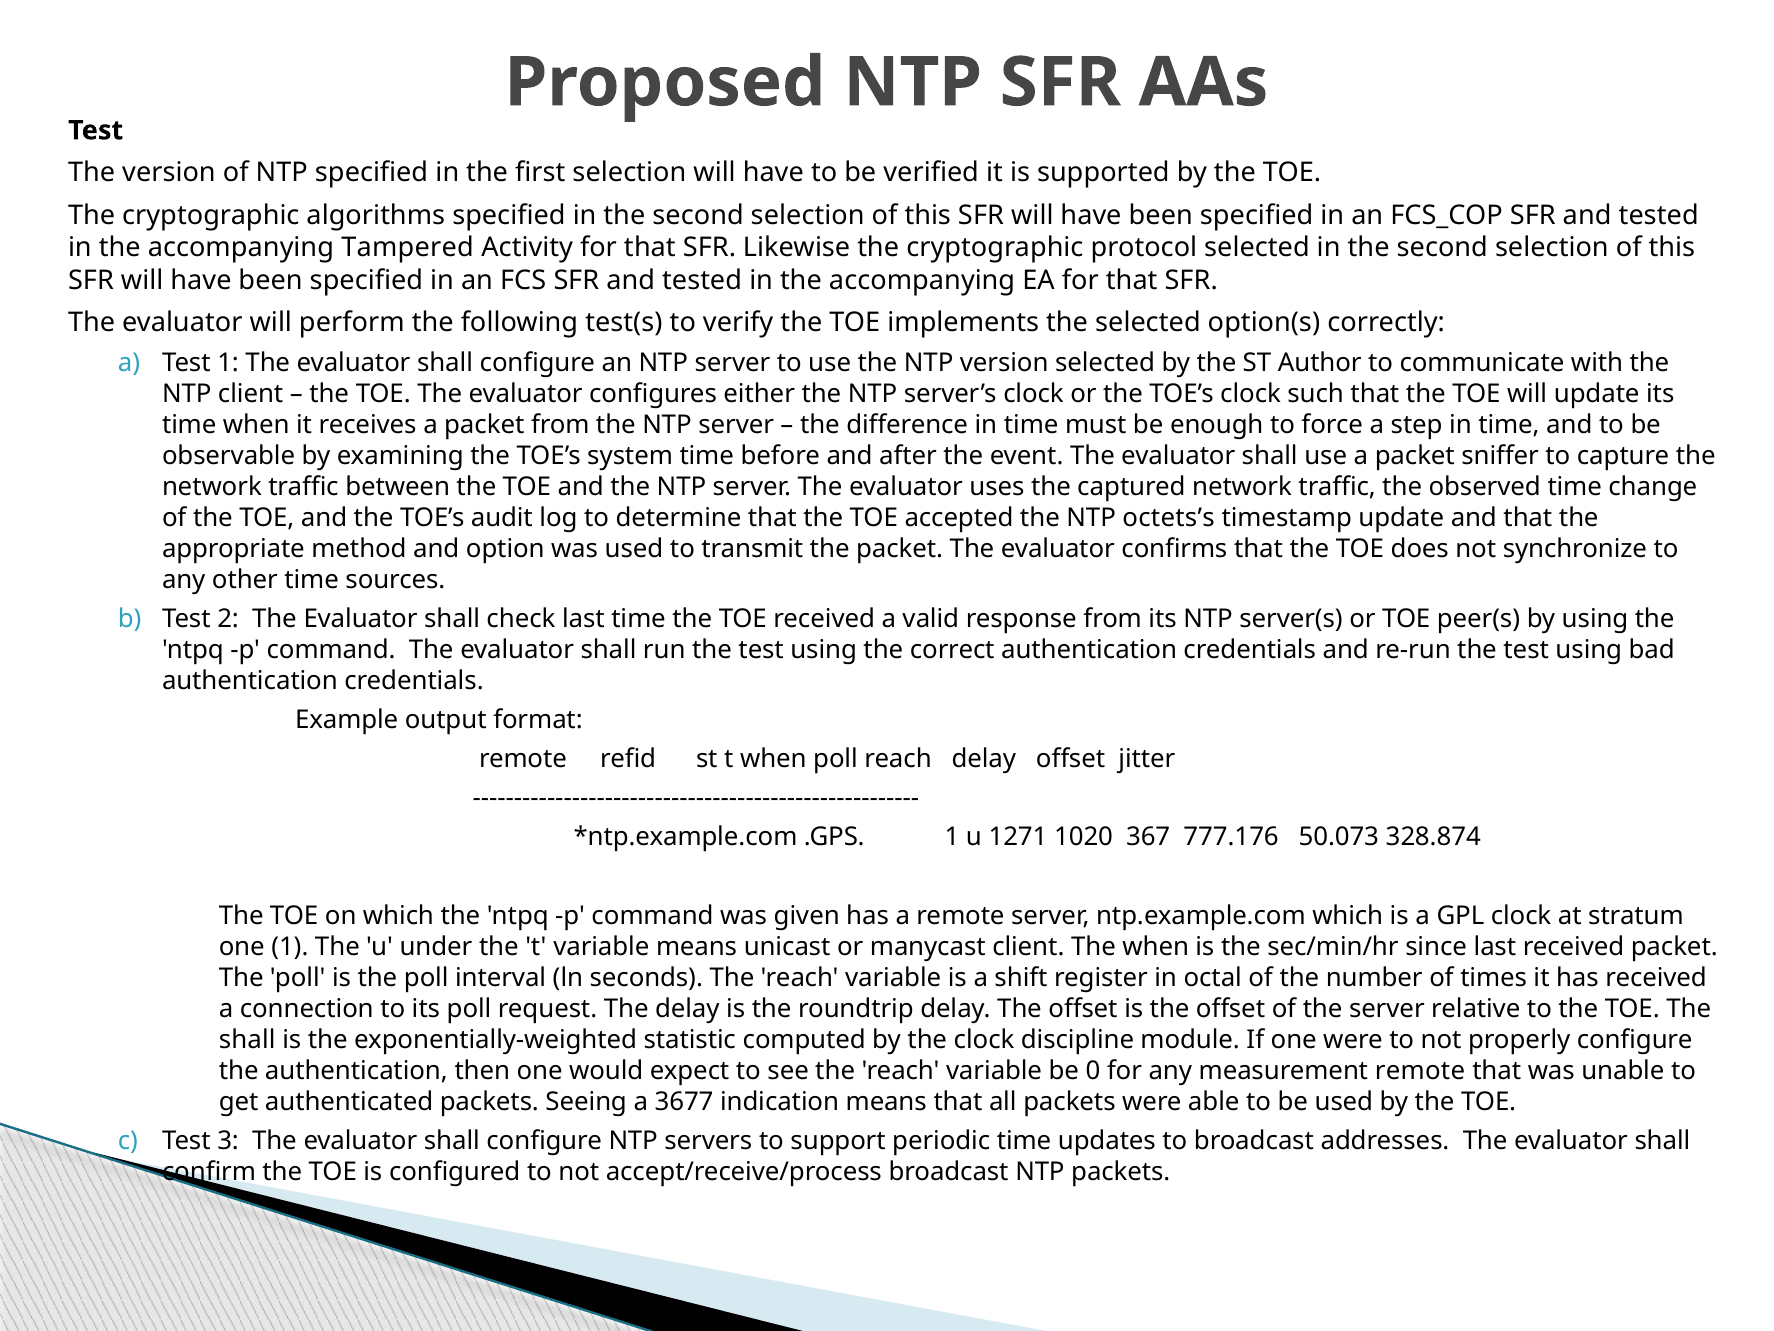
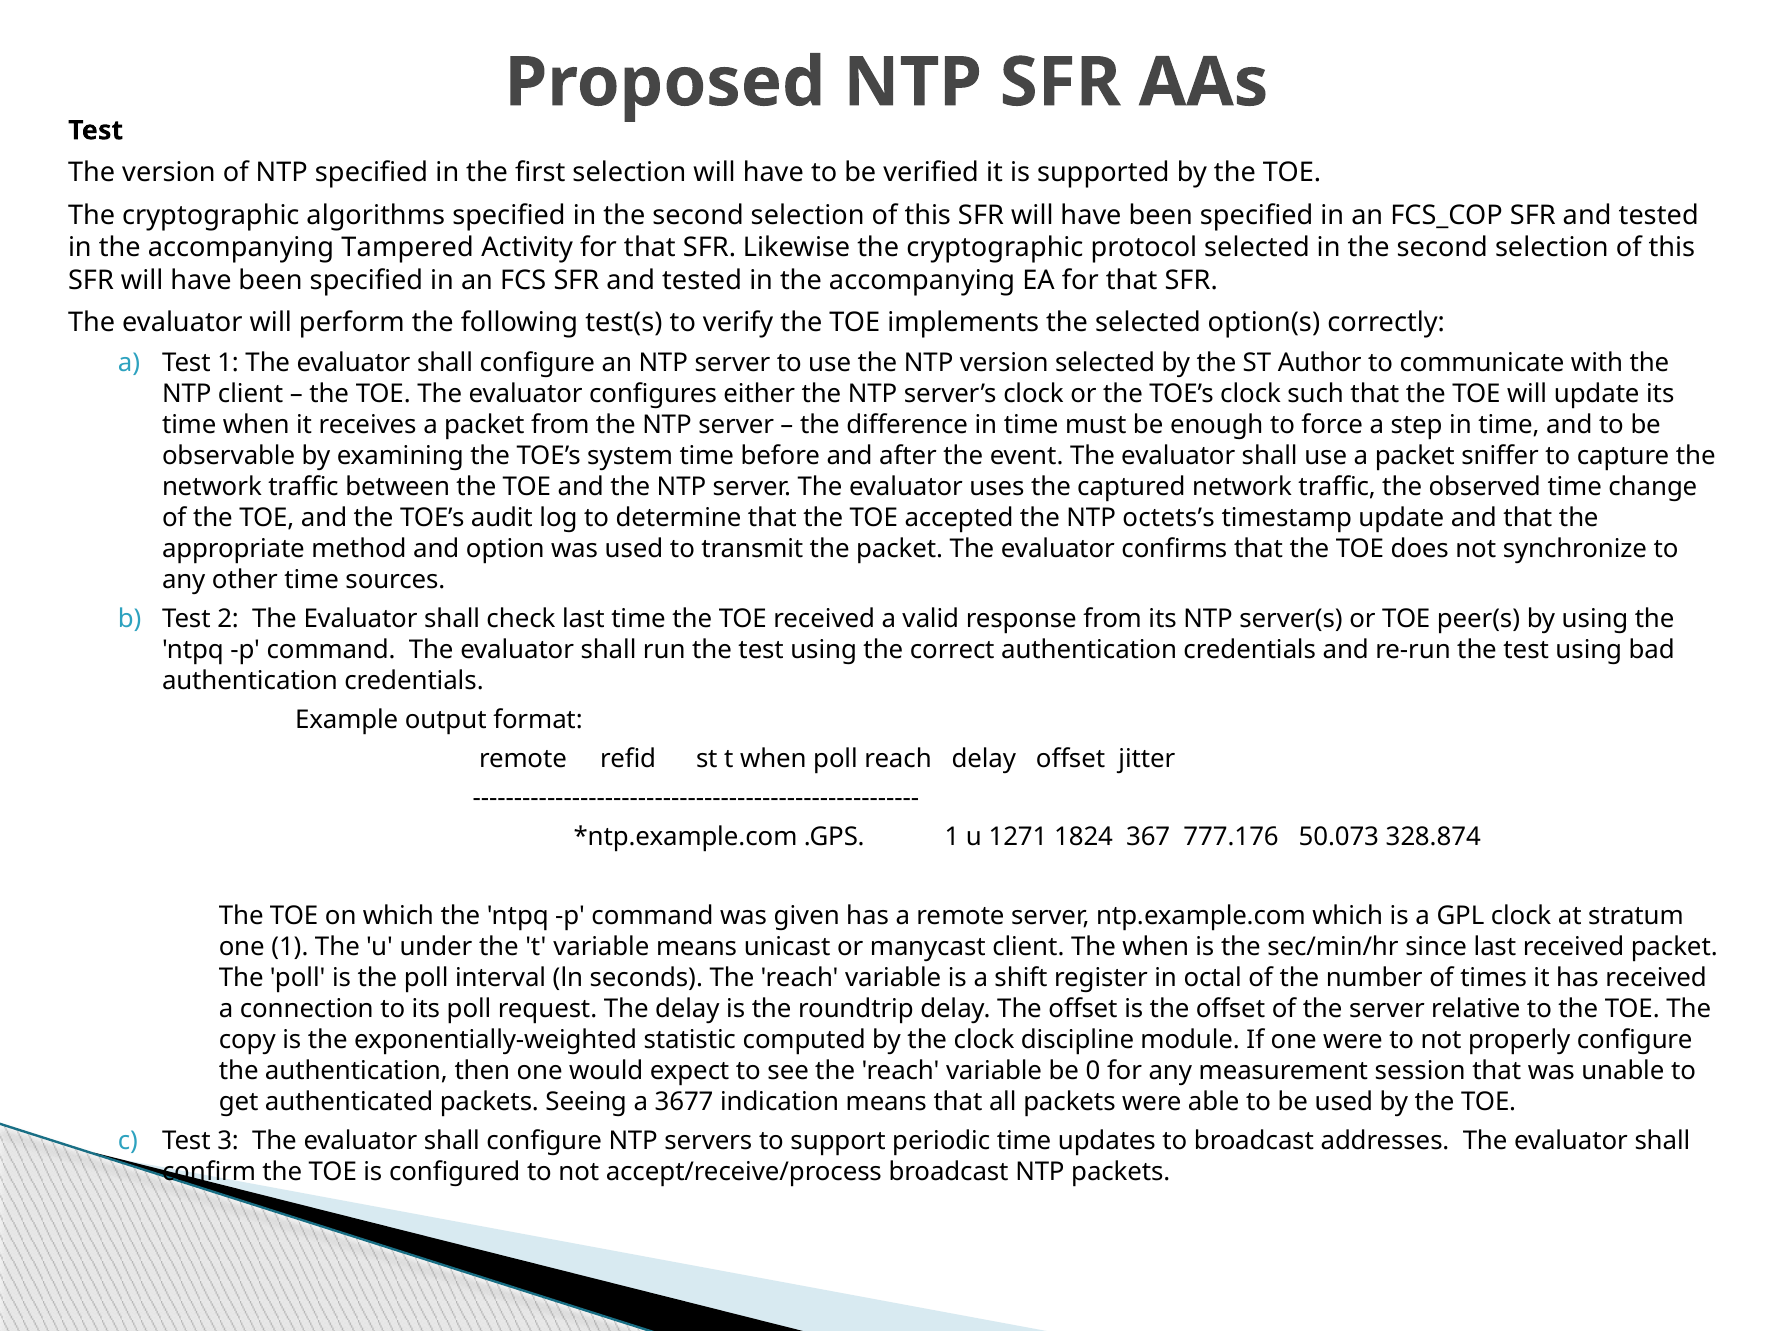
1020: 1020 -> 1824
shall at (247, 1040): shall -> copy
measurement remote: remote -> session
